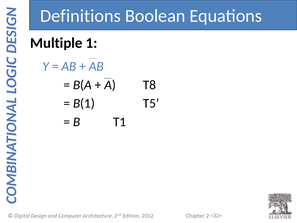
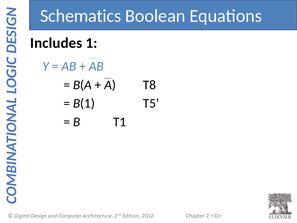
Definitions: Definitions -> Schematics
Multiple: Multiple -> Includes
